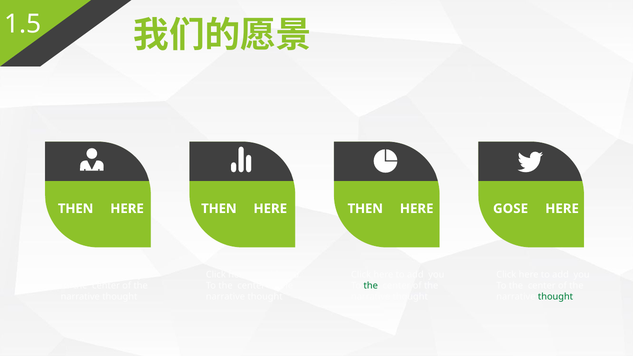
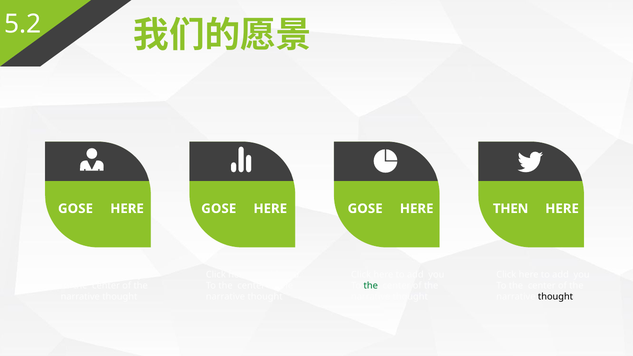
1.5: 1.5 -> 5.2
THEN at (76, 209): THEN -> GOSE
THEN at (219, 209): THEN -> GOSE
THEN at (365, 209): THEN -> GOSE
GOSE: GOSE -> THEN
thought at (556, 297) colour: green -> black
